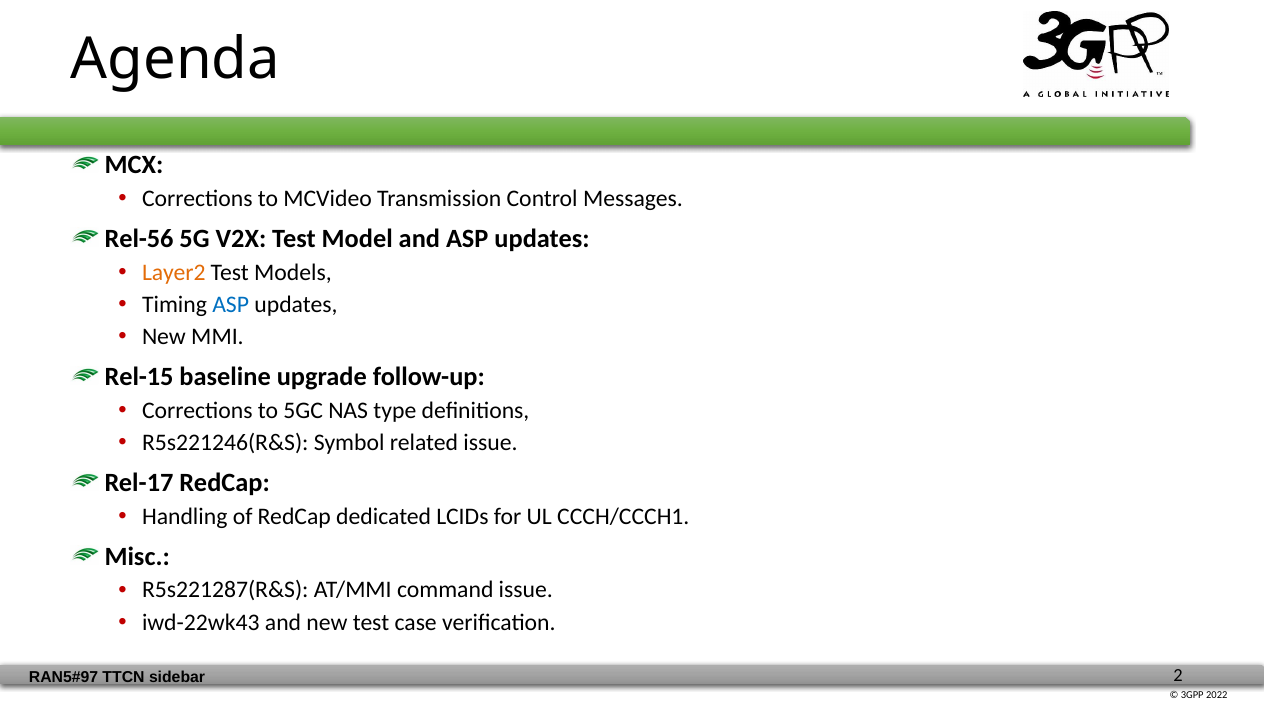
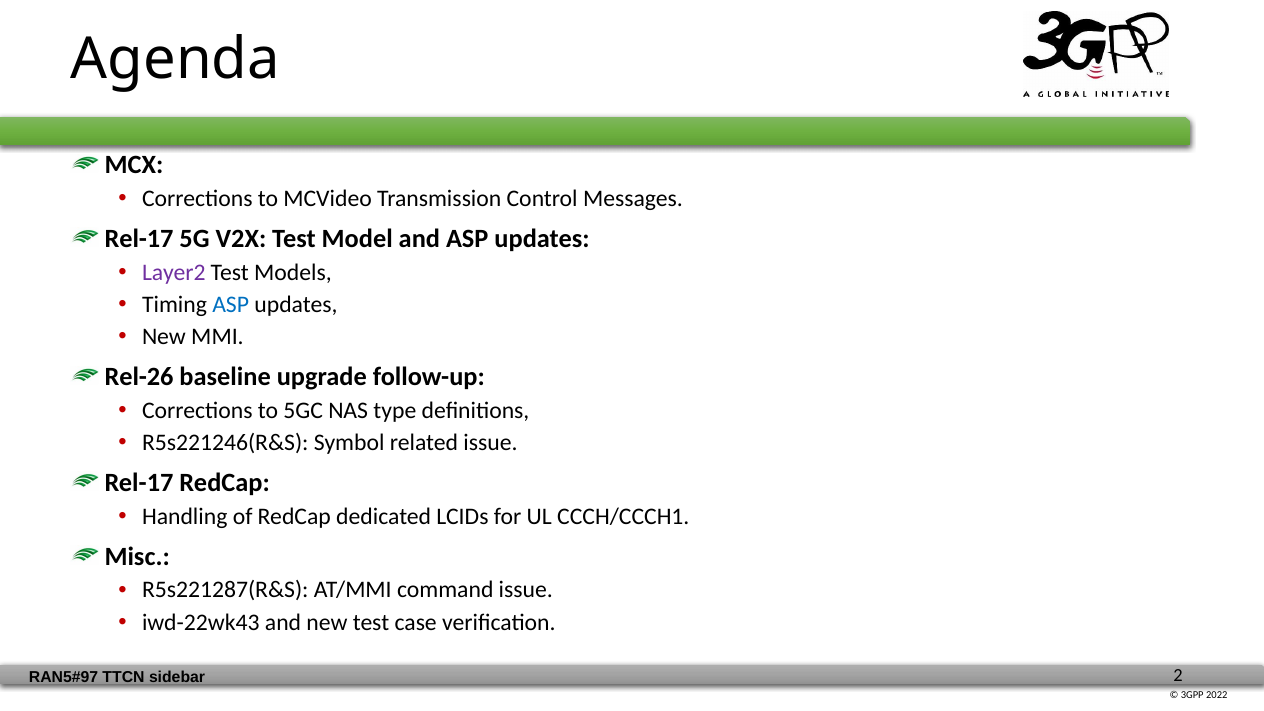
Rel-56 at (139, 239): Rel-56 -> Rel-17
Layer2 colour: orange -> purple
Rel-15: Rel-15 -> Rel-26
